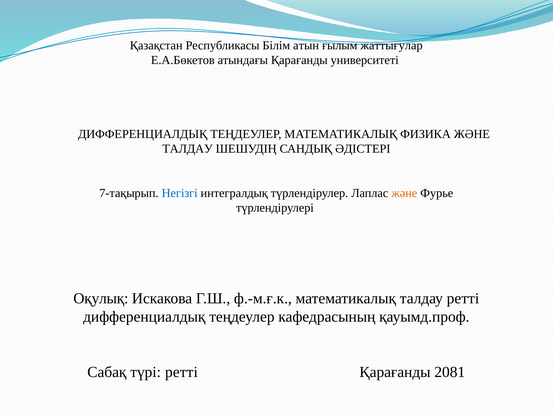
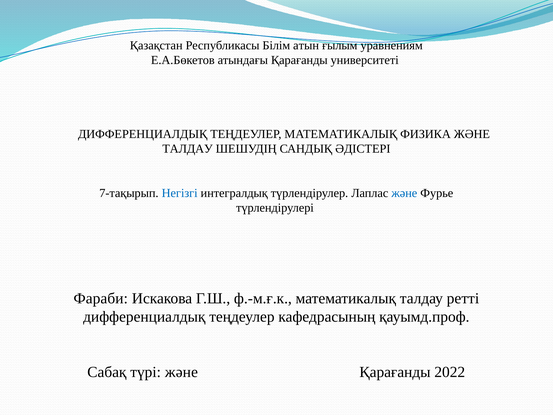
жаттығулар: жаттығулар -> уравнениям
және at (404, 193) colour: orange -> blue
Оқулық: Оқулық -> Фараби
түрі ретті: ретті -> және
2081: 2081 -> 2022
